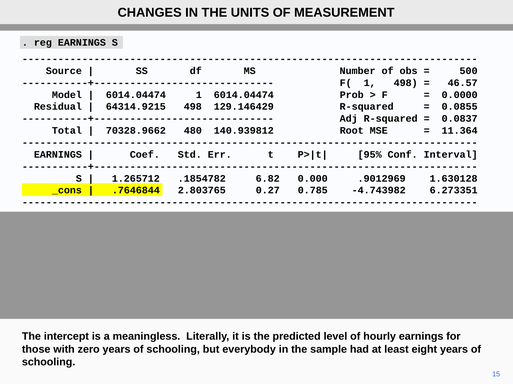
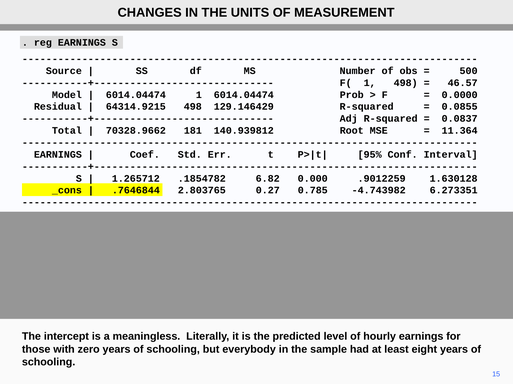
480: 480 -> 181
.9012969: .9012969 -> .9012259
